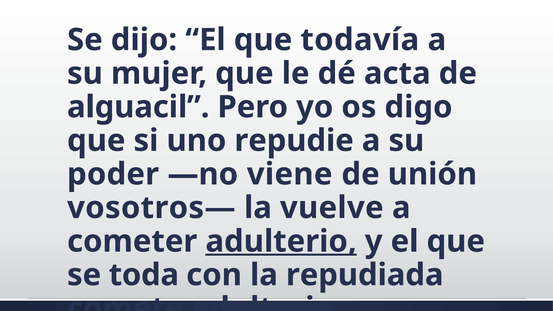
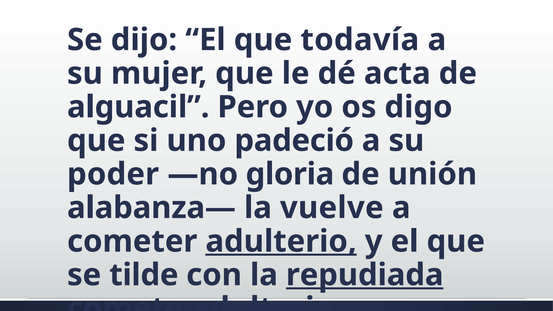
repudie: repudie -> padeció
viene: viene -> gloria
vosotros—: vosotros— -> alabanza—
toda: toda -> tilde
repudiada underline: none -> present
